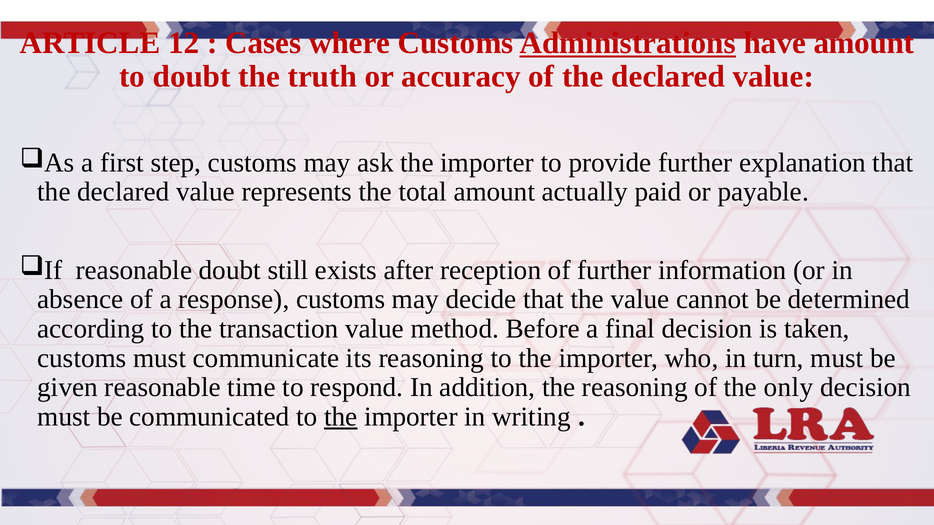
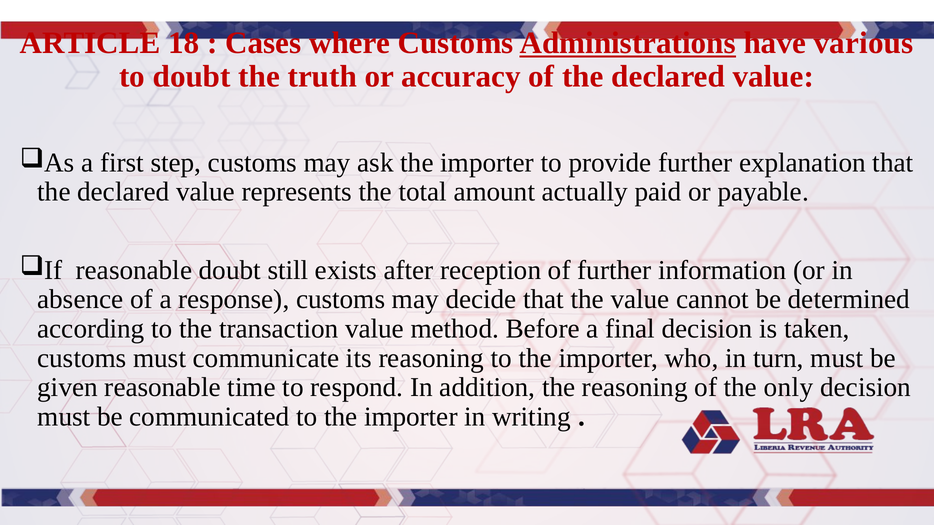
12: 12 -> 18
have amount: amount -> various
the at (341, 417) underline: present -> none
